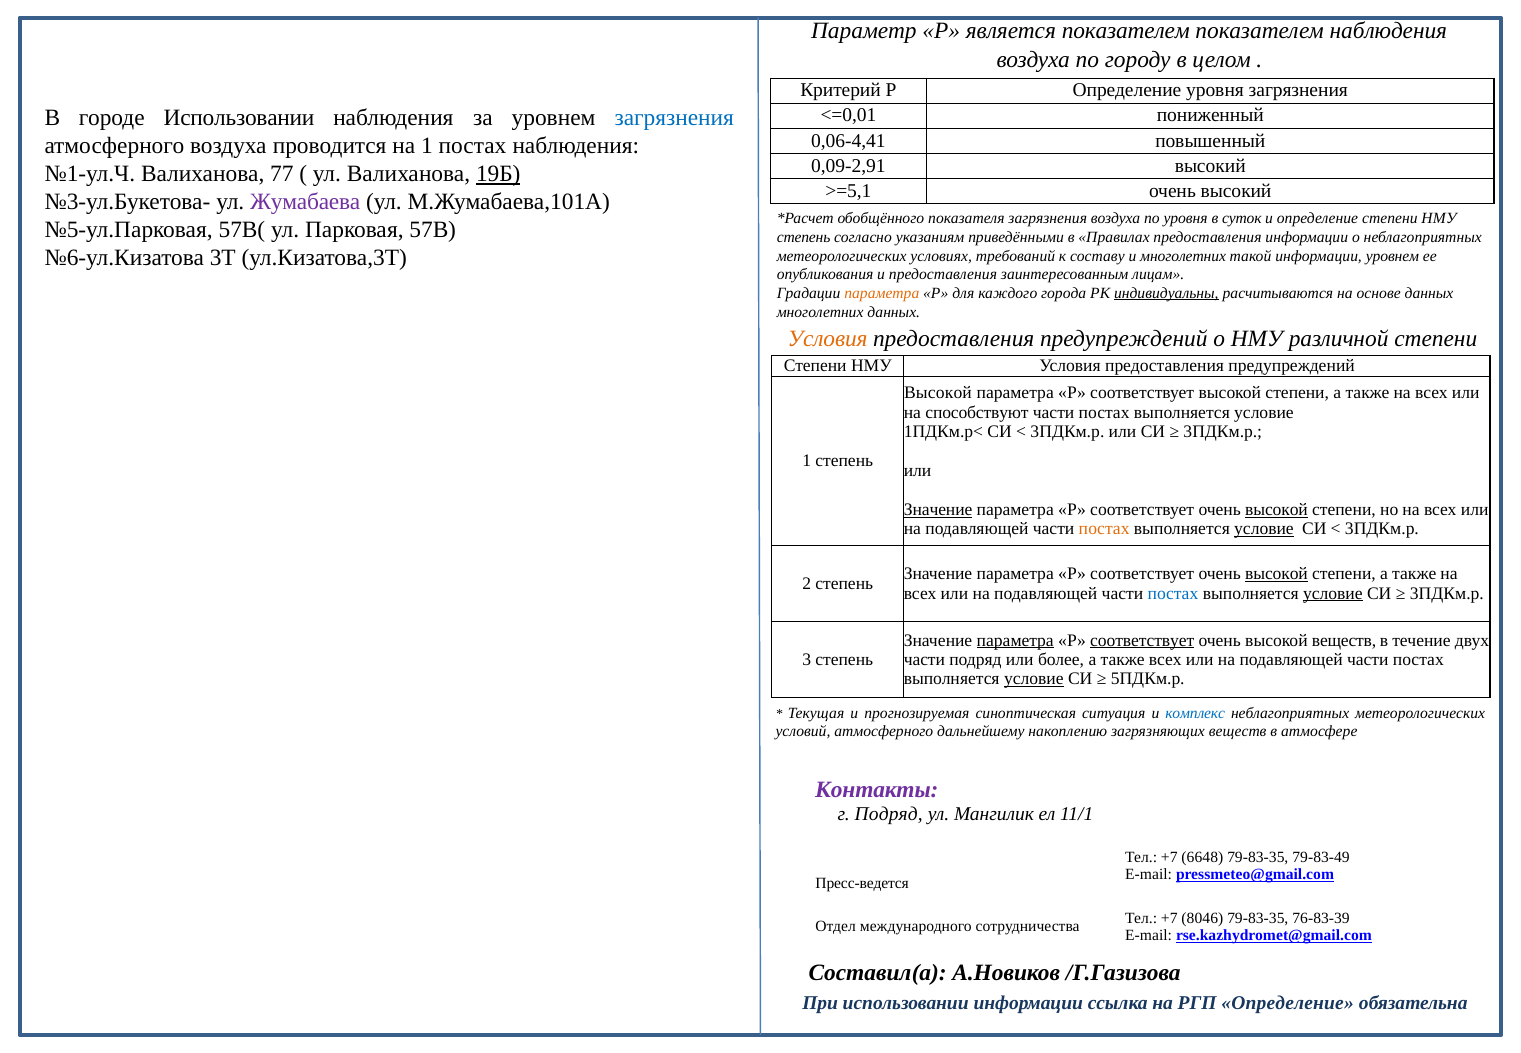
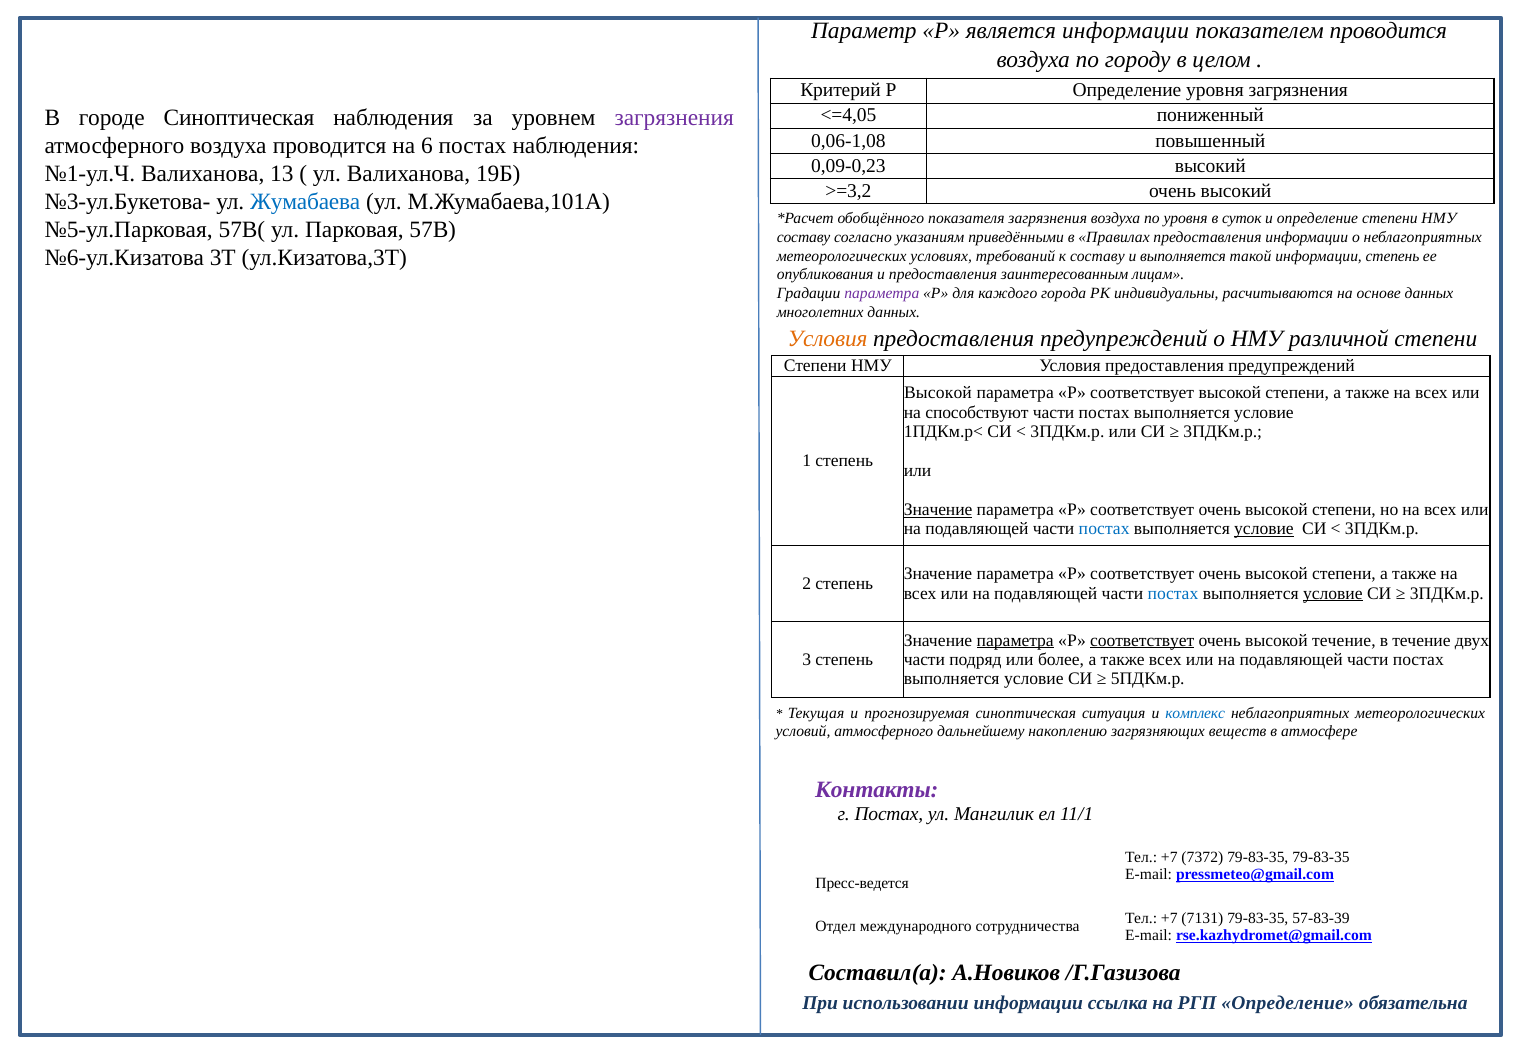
является показателем: показателем -> информации
показателем наблюдения: наблюдения -> проводится
<=0,01: <=0,01 -> <=4,05
городе Использовании: Использовании -> Синоптическая
загрязнения at (674, 118) colour: blue -> purple
0,06-4,41: 0,06-4,41 -> 0,06-1,08
на 1: 1 -> 6
0,09-2,91: 0,09-2,91 -> 0,09-0,23
77: 77 -> 13
19Б underline: present -> none
>=5,1: >=5,1 -> >=3,2
Жумабаева colour: purple -> blue
степень at (804, 237): степень -> составу
и многолетних: многолетних -> выполняется
информации уровнем: уровнем -> степень
параметра at (882, 293) colour: orange -> purple
индивидуальны underline: present -> none
высокой at (1277, 510) underline: present -> none
постах at (1104, 529) colour: orange -> blue
высокой at (1277, 574) underline: present -> none
высокой веществ: веществ -> течение
условие at (1034, 679) underline: present -> none
г Подряд: Подряд -> Постах
6648: 6648 -> 7372
79-83-35 79-83-49: 79-83-49 -> 79-83-35
8046: 8046 -> 7131
76-83-39: 76-83-39 -> 57-83-39
